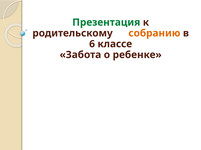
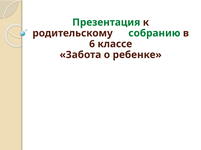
собранию colour: orange -> green
